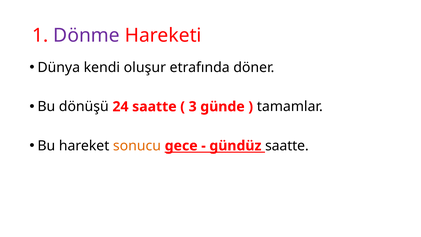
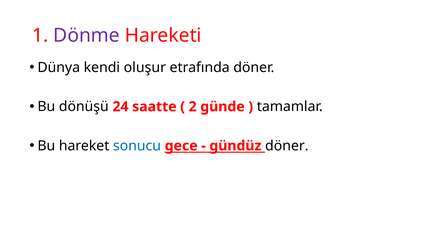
3: 3 -> 2
sonucu colour: orange -> blue
gündüz saatte: saatte -> döner
